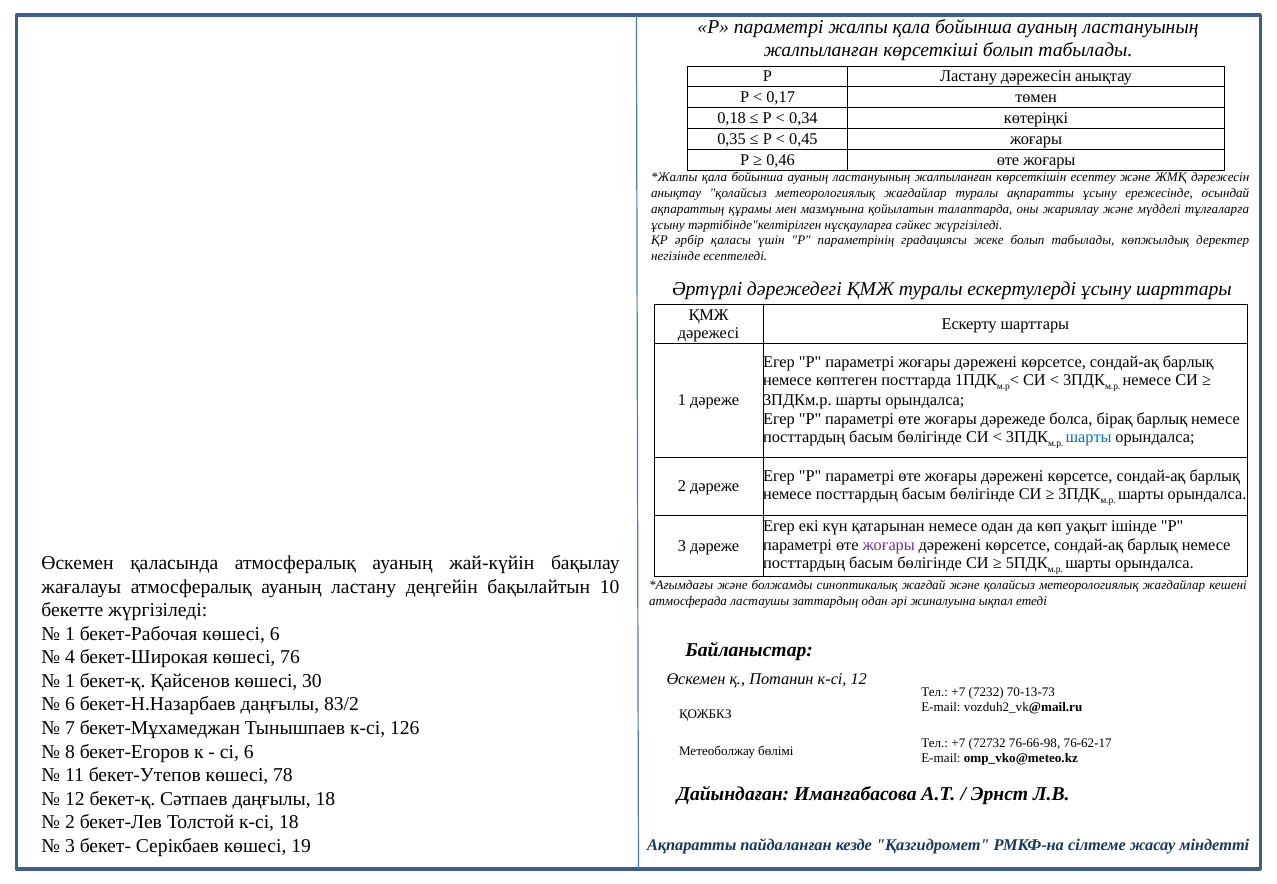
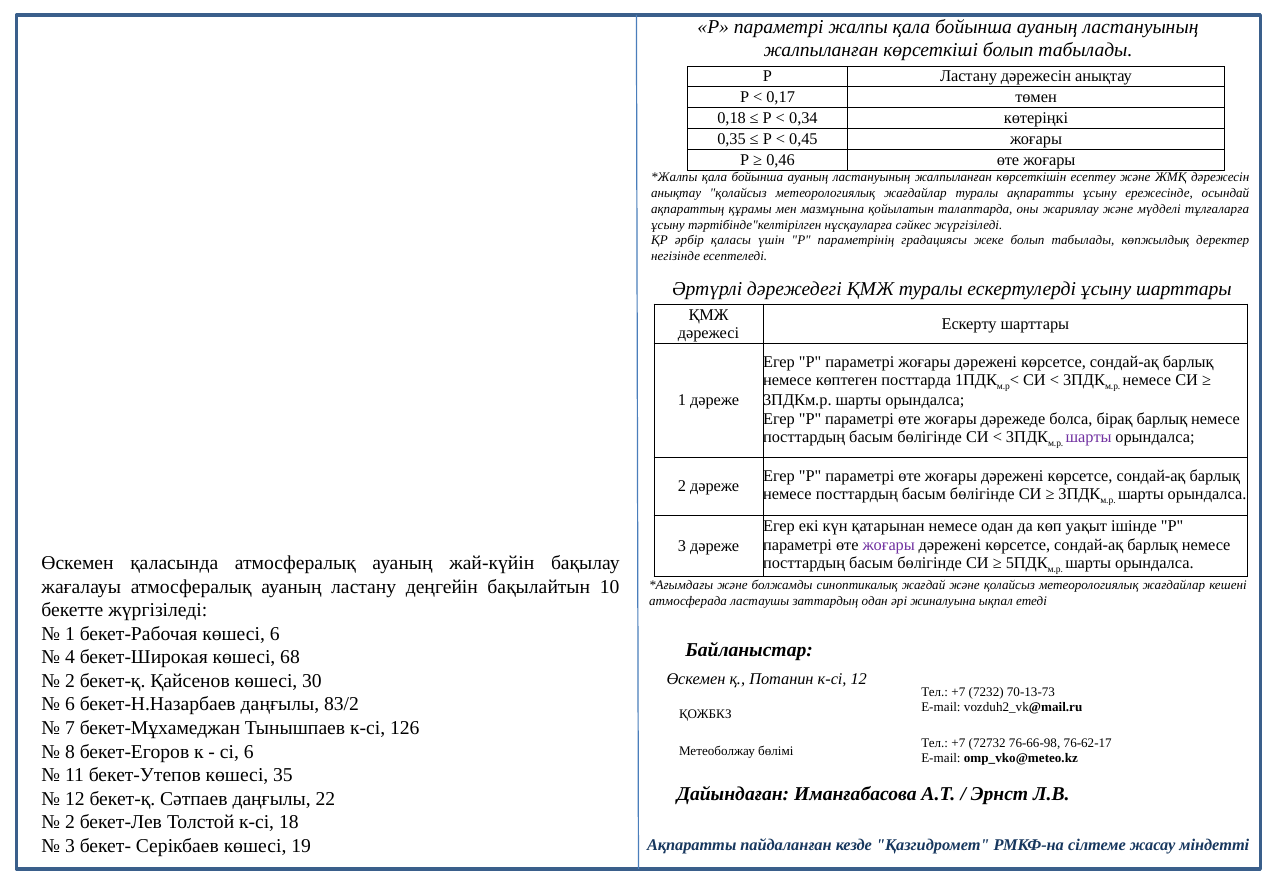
шарты at (1089, 437) colour: blue -> purple
76: 76 -> 68
1 at (70, 681): 1 -> 2
78: 78 -> 35
даңғылы 18: 18 -> 22
